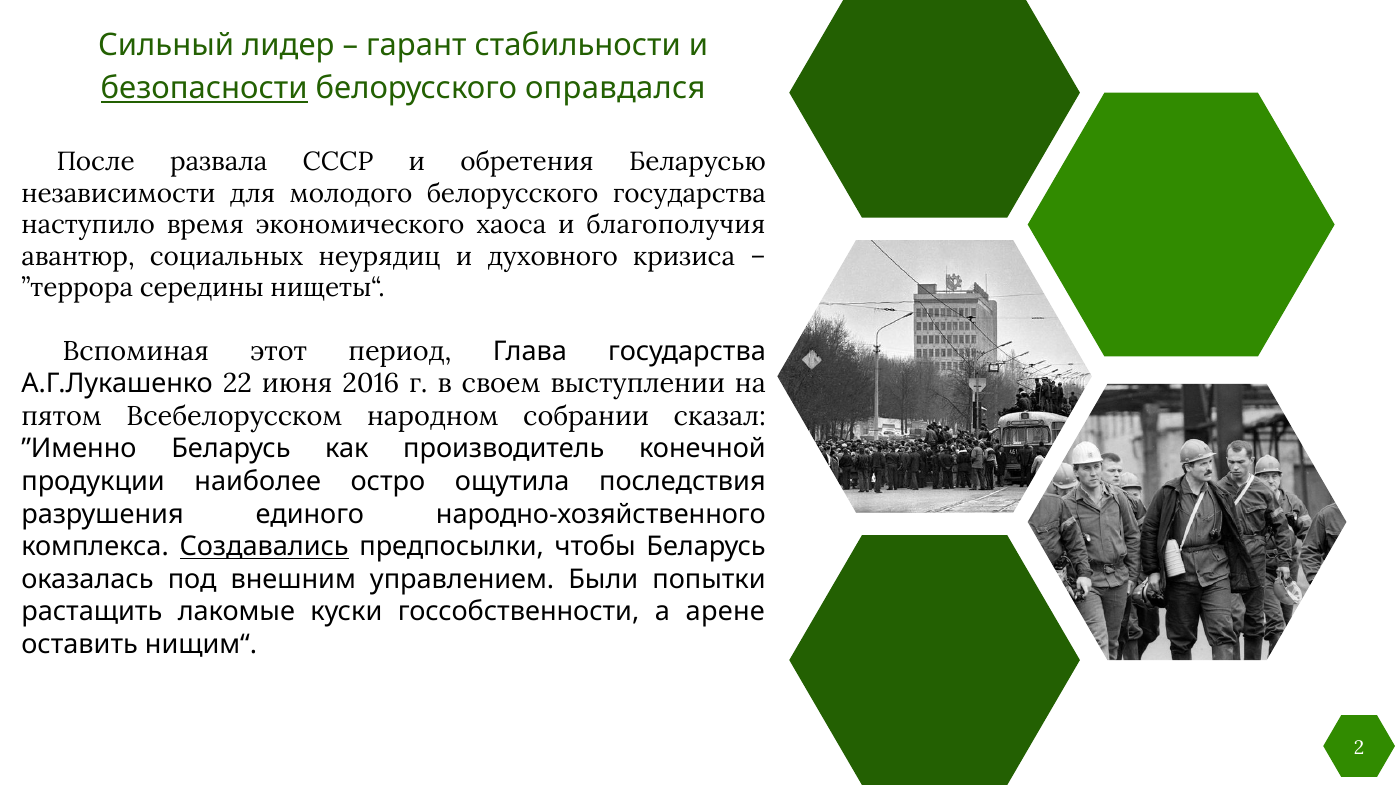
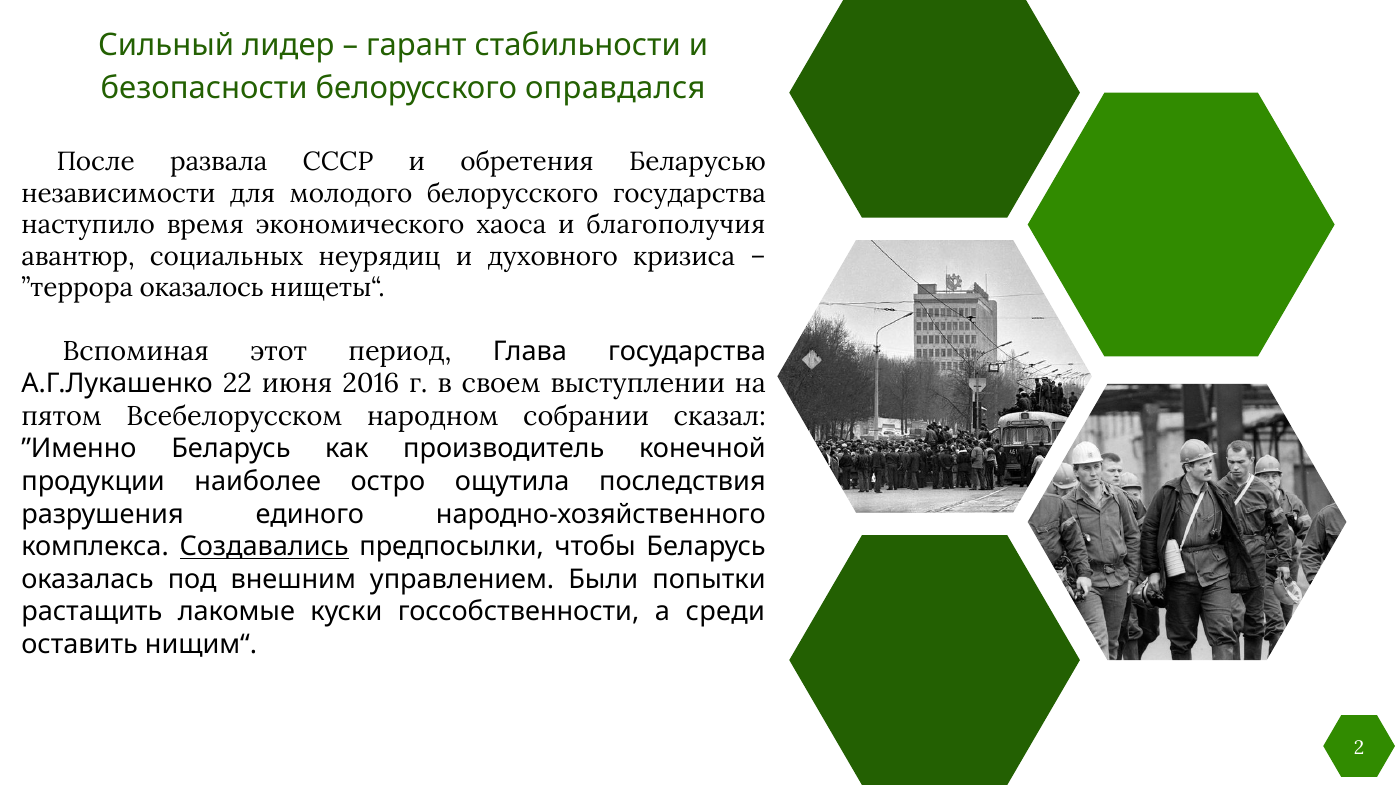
безопасности underline: present -> none
середины: середины -> оказалось
арене: арене -> среди
